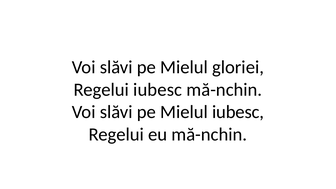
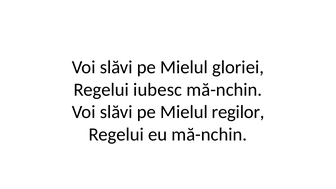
Mielul iubesc: iubesc -> regilor
